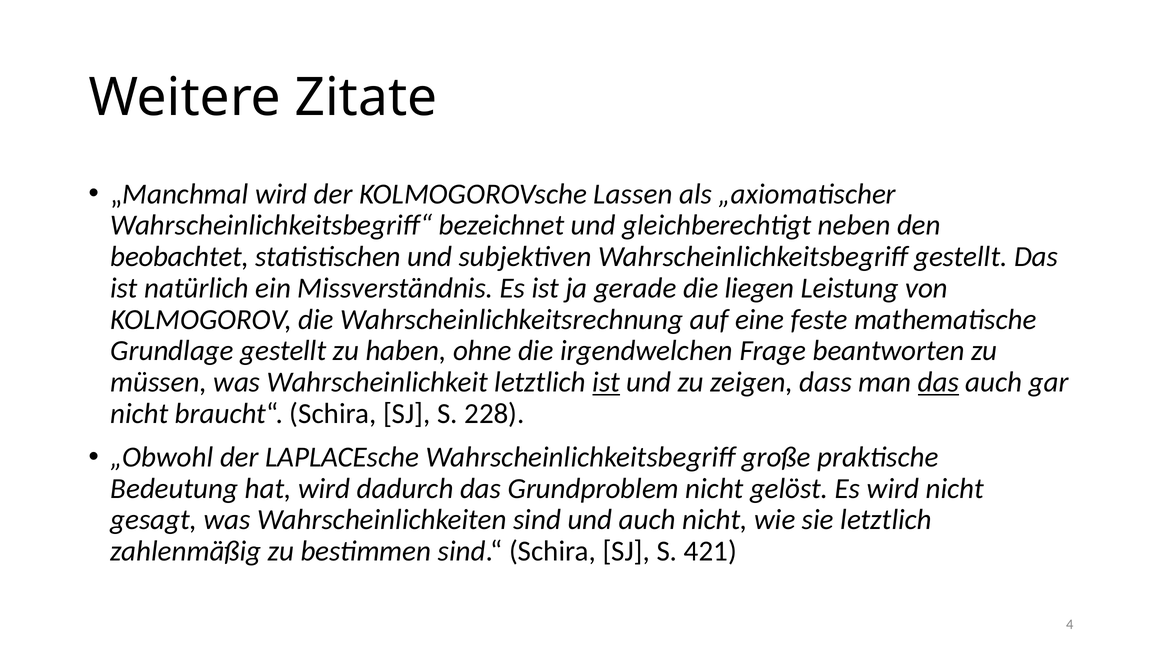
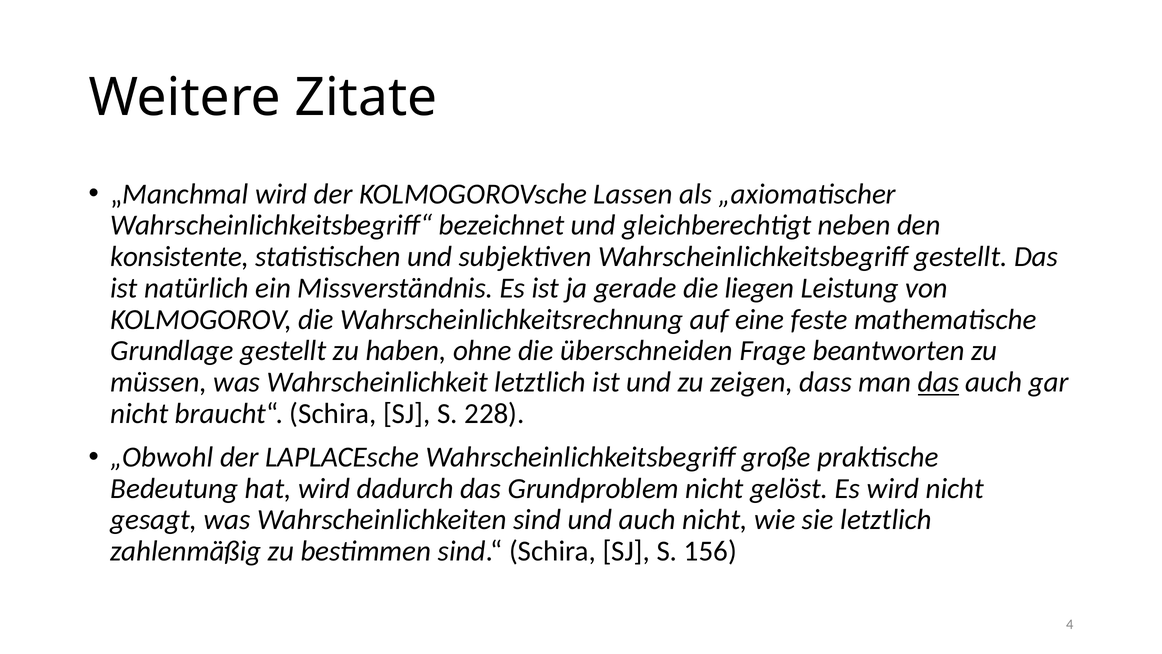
beobachtet: beobachtet -> konsistente
irgendwelchen: irgendwelchen -> überschneiden
ist at (606, 382) underline: present -> none
421: 421 -> 156
